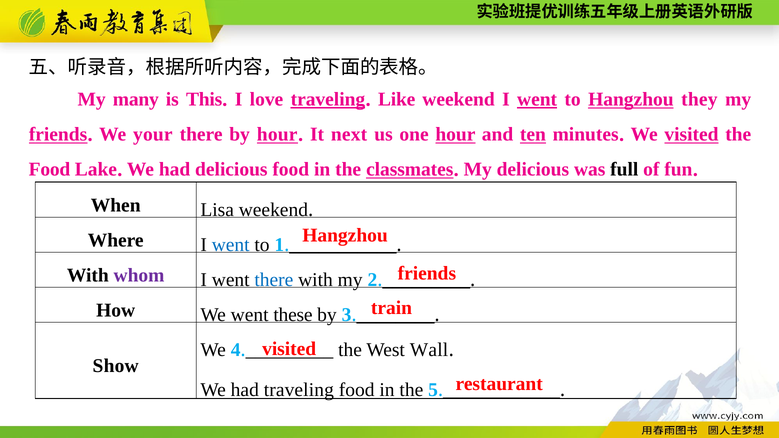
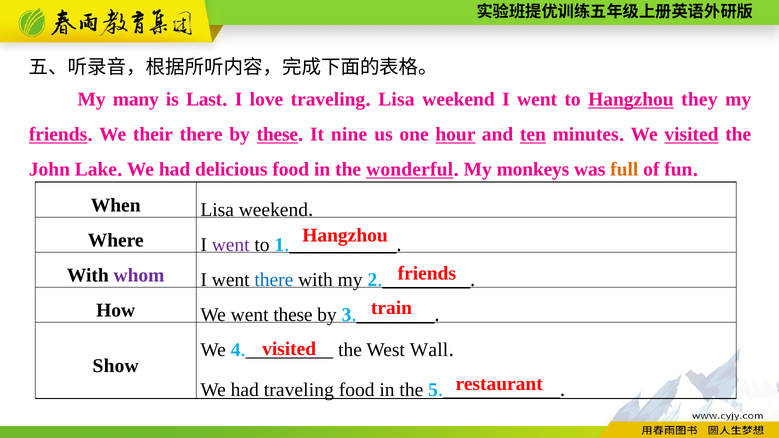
This: This -> Last
traveling at (328, 100) underline: present -> none
Like at (397, 100): Like -> Lisa
went at (537, 100) underline: present -> none
your: your -> their
by hour: hour -> these
next: next -> nine
Food at (50, 170): Food -> John
classmates: classmates -> wonderful
My delicious: delicious -> monkeys
full colour: black -> orange
went at (231, 245) colour: blue -> purple
